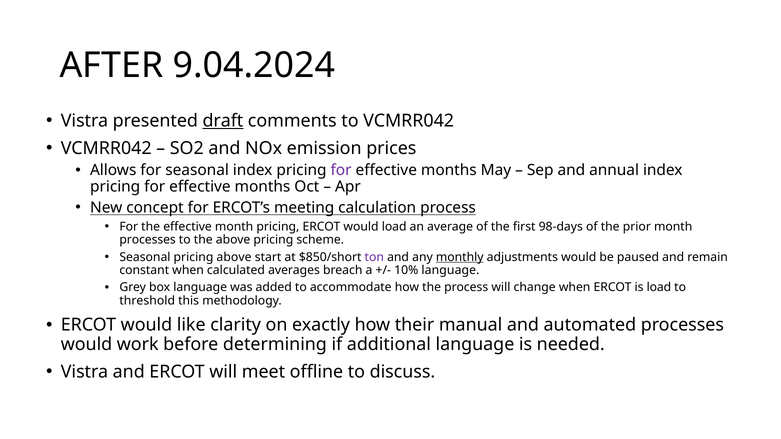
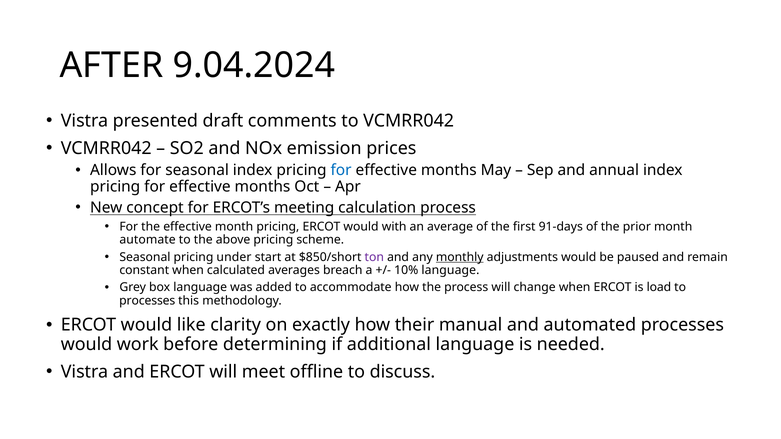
draft underline: present -> none
for at (341, 170) colour: purple -> blue
would load: load -> with
98-days: 98-days -> 91-days
processes at (148, 240): processes -> automate
pricing above: above -> under
threshold at (147, 301): threshold -> processes
